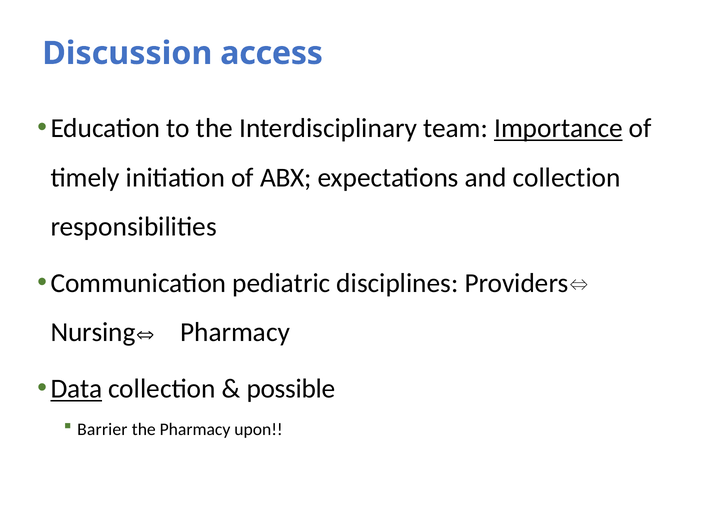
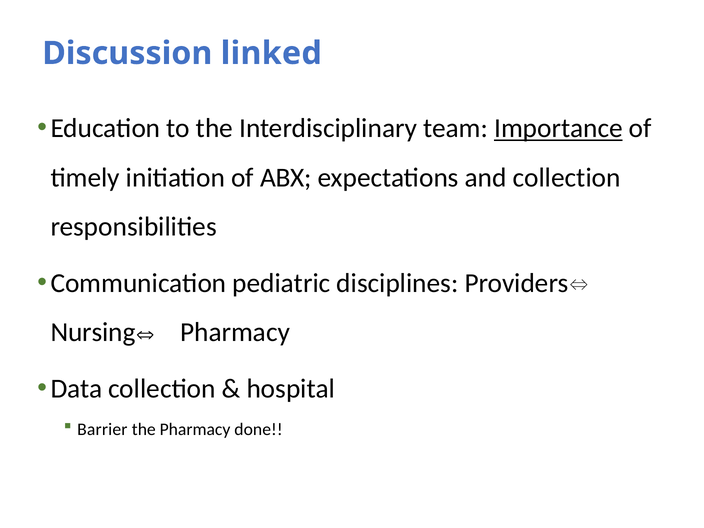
access: access -> linked
Data underline: present -> none
possible: possible -> hospital
upon: upon -> done
